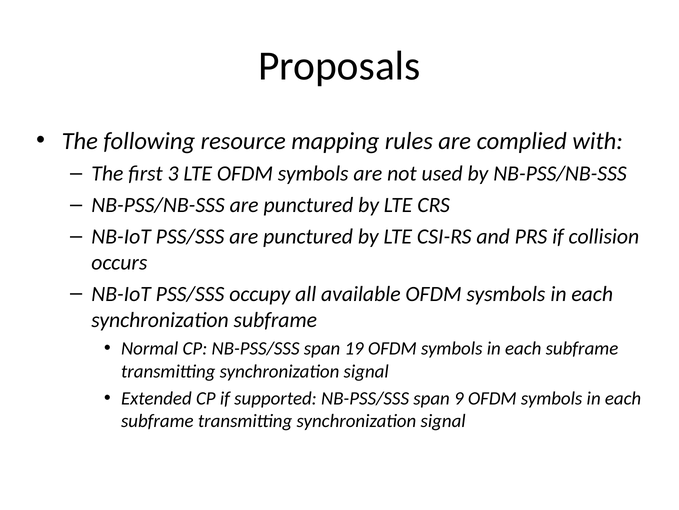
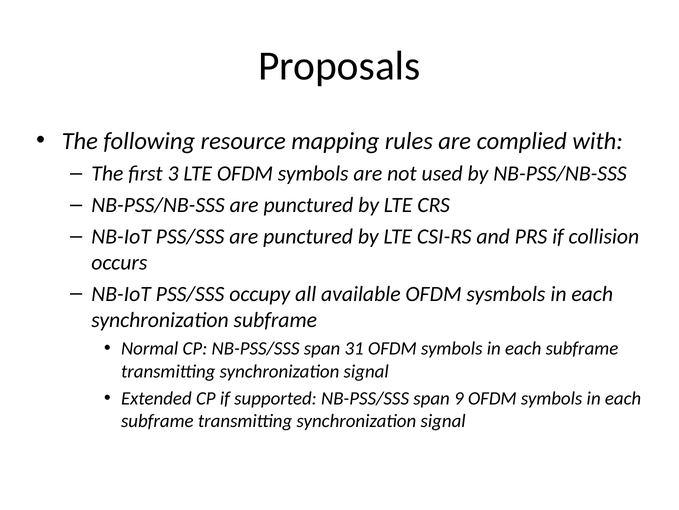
19: 19 -> 31
